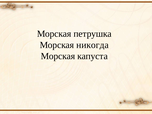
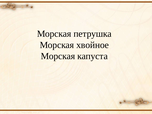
никогда: никогда -> хвойное
